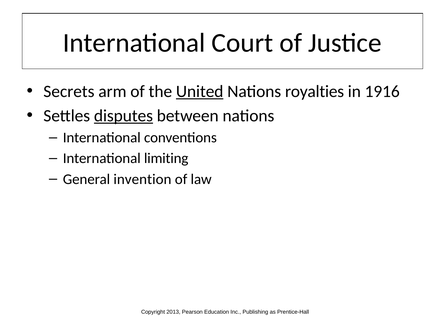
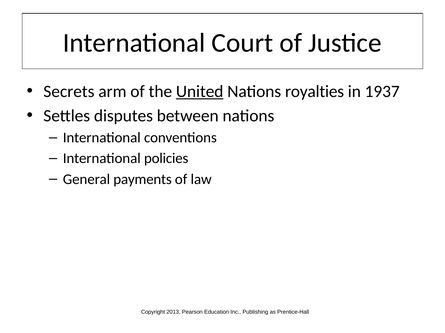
1916: 1916 -> 1937
disputes underline: present -> none
limiting: limiting -> policies
invention: invention -> payments
